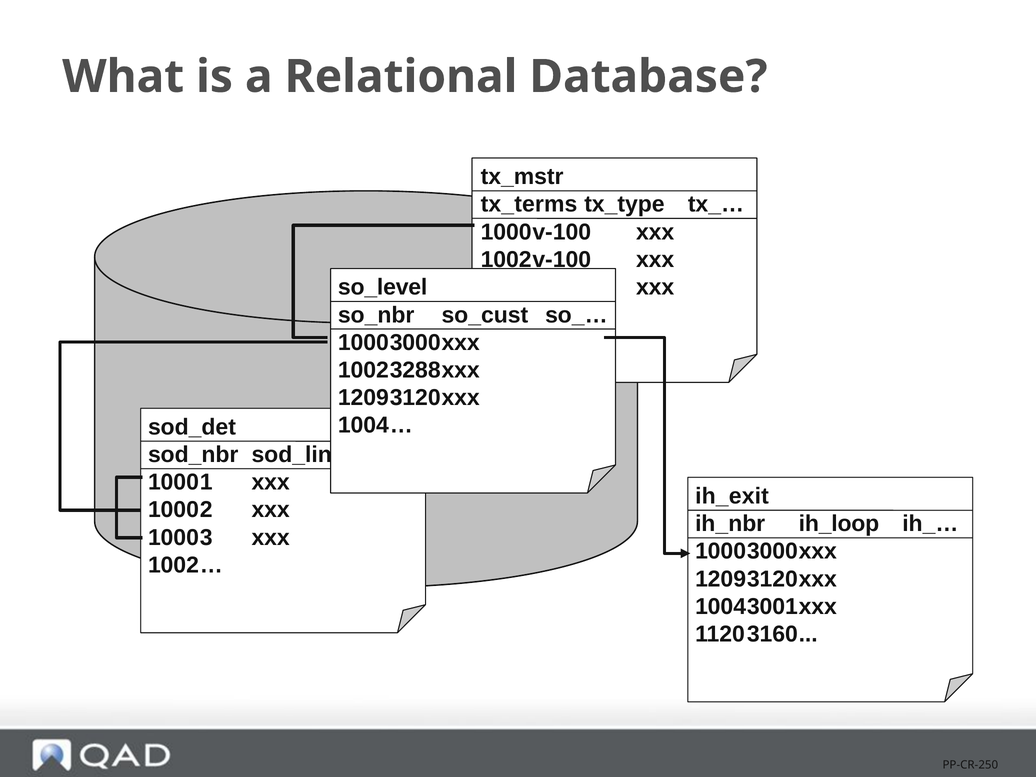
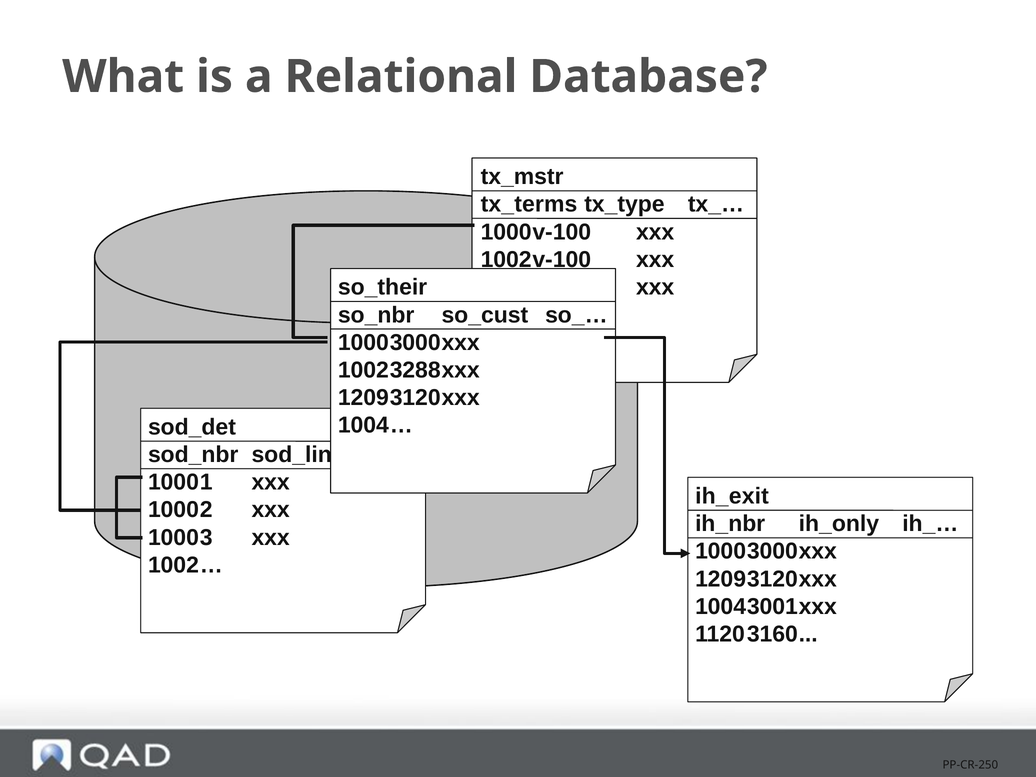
so_level: so_level -> so_their
ih_loop: ih_loop -> ih_only
